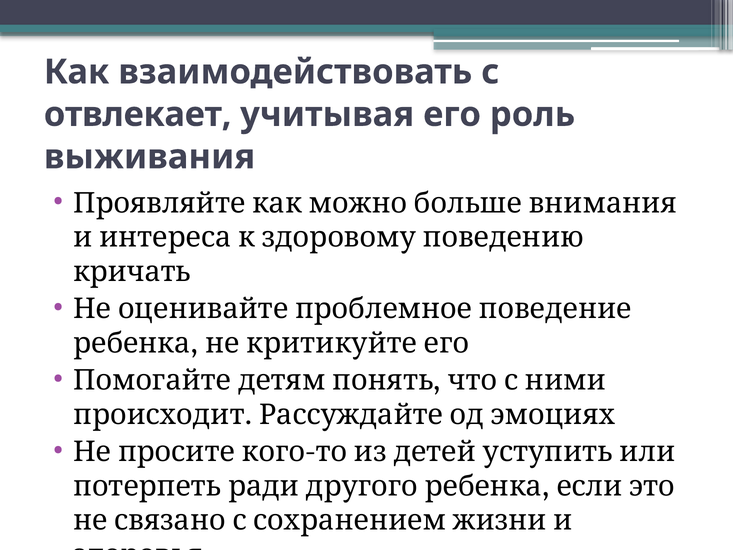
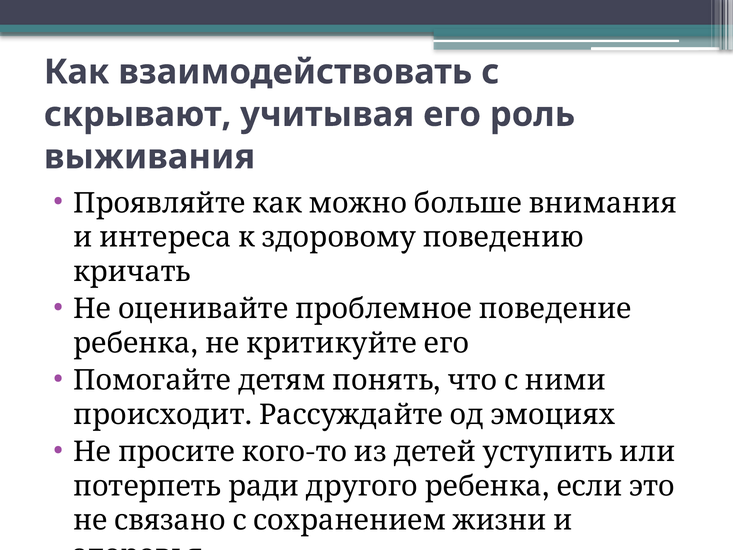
отвлекает: отвлекает -> скрывают
